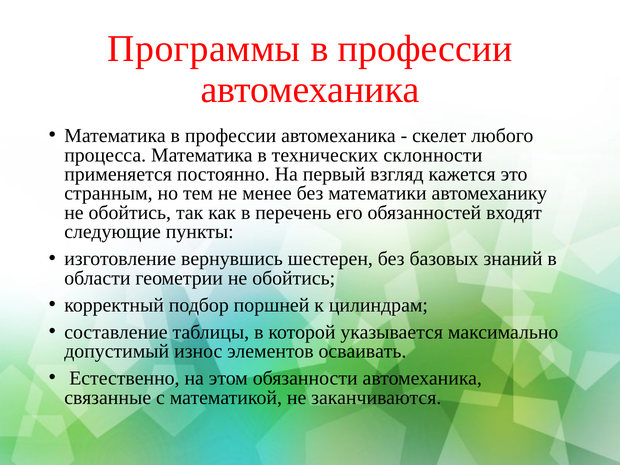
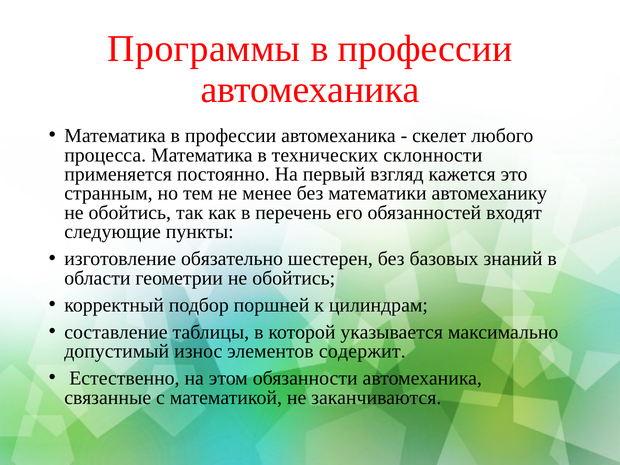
вернувшись: вернувшись -> обязательно
осваивать: осваивать -> содержит
